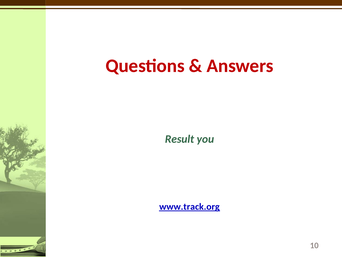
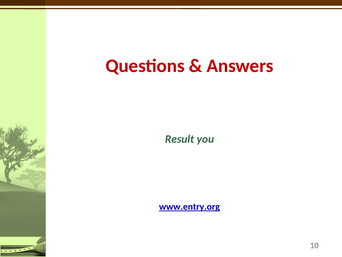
www.track.org: www.track.org -> www.entry.org
